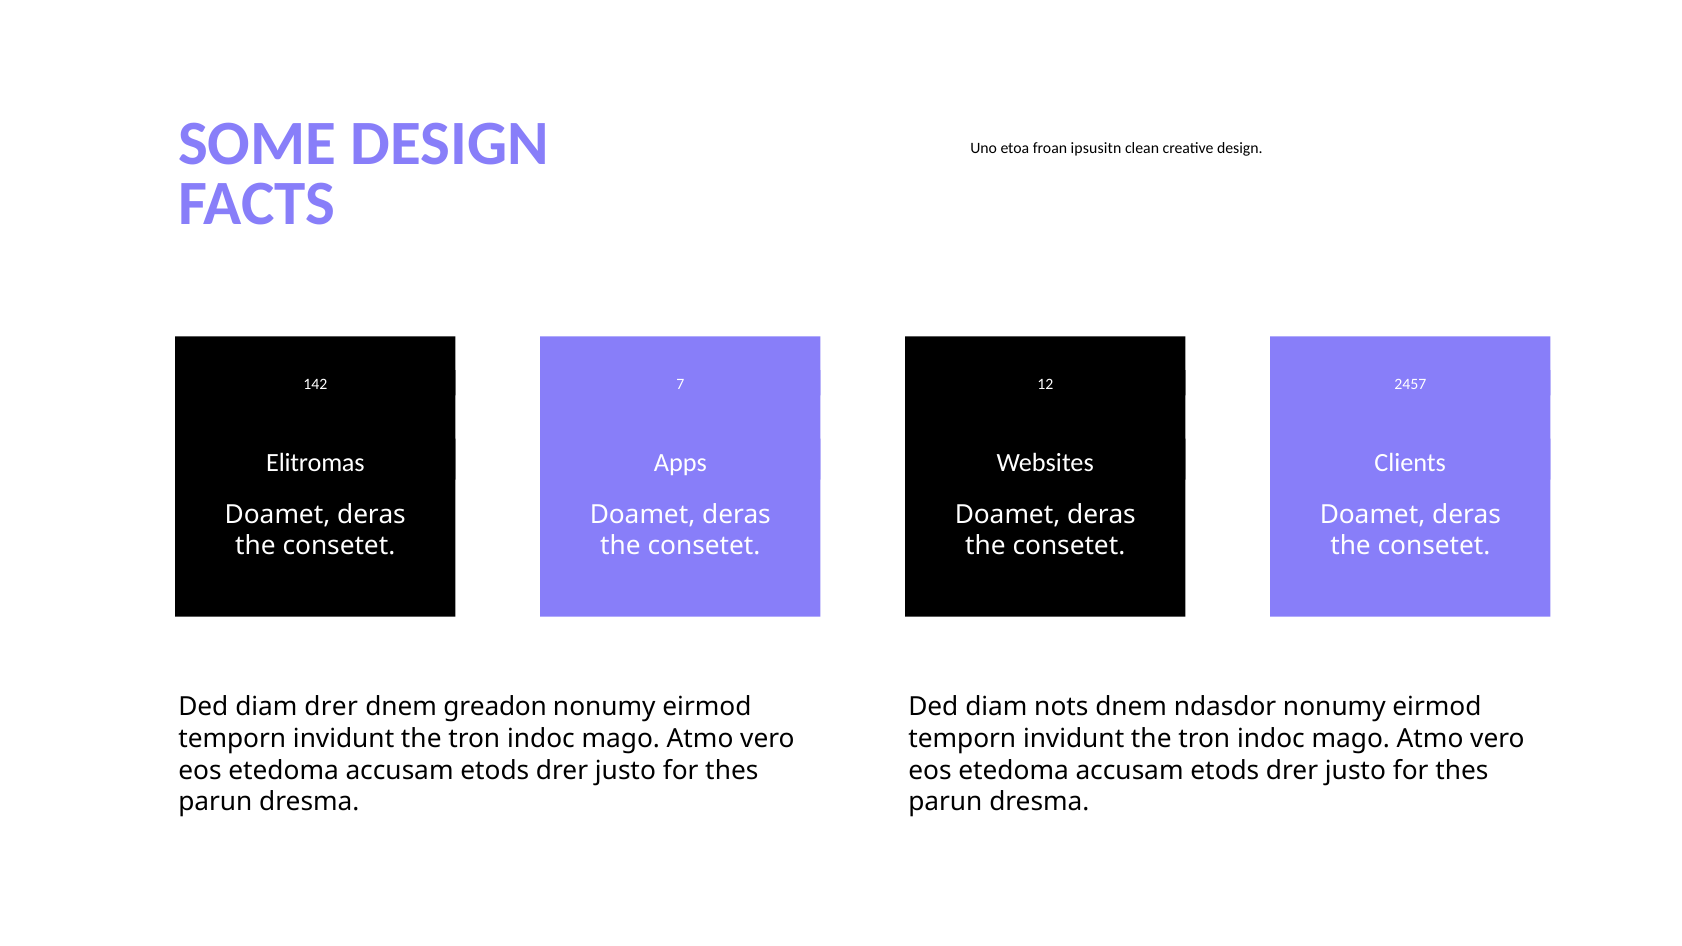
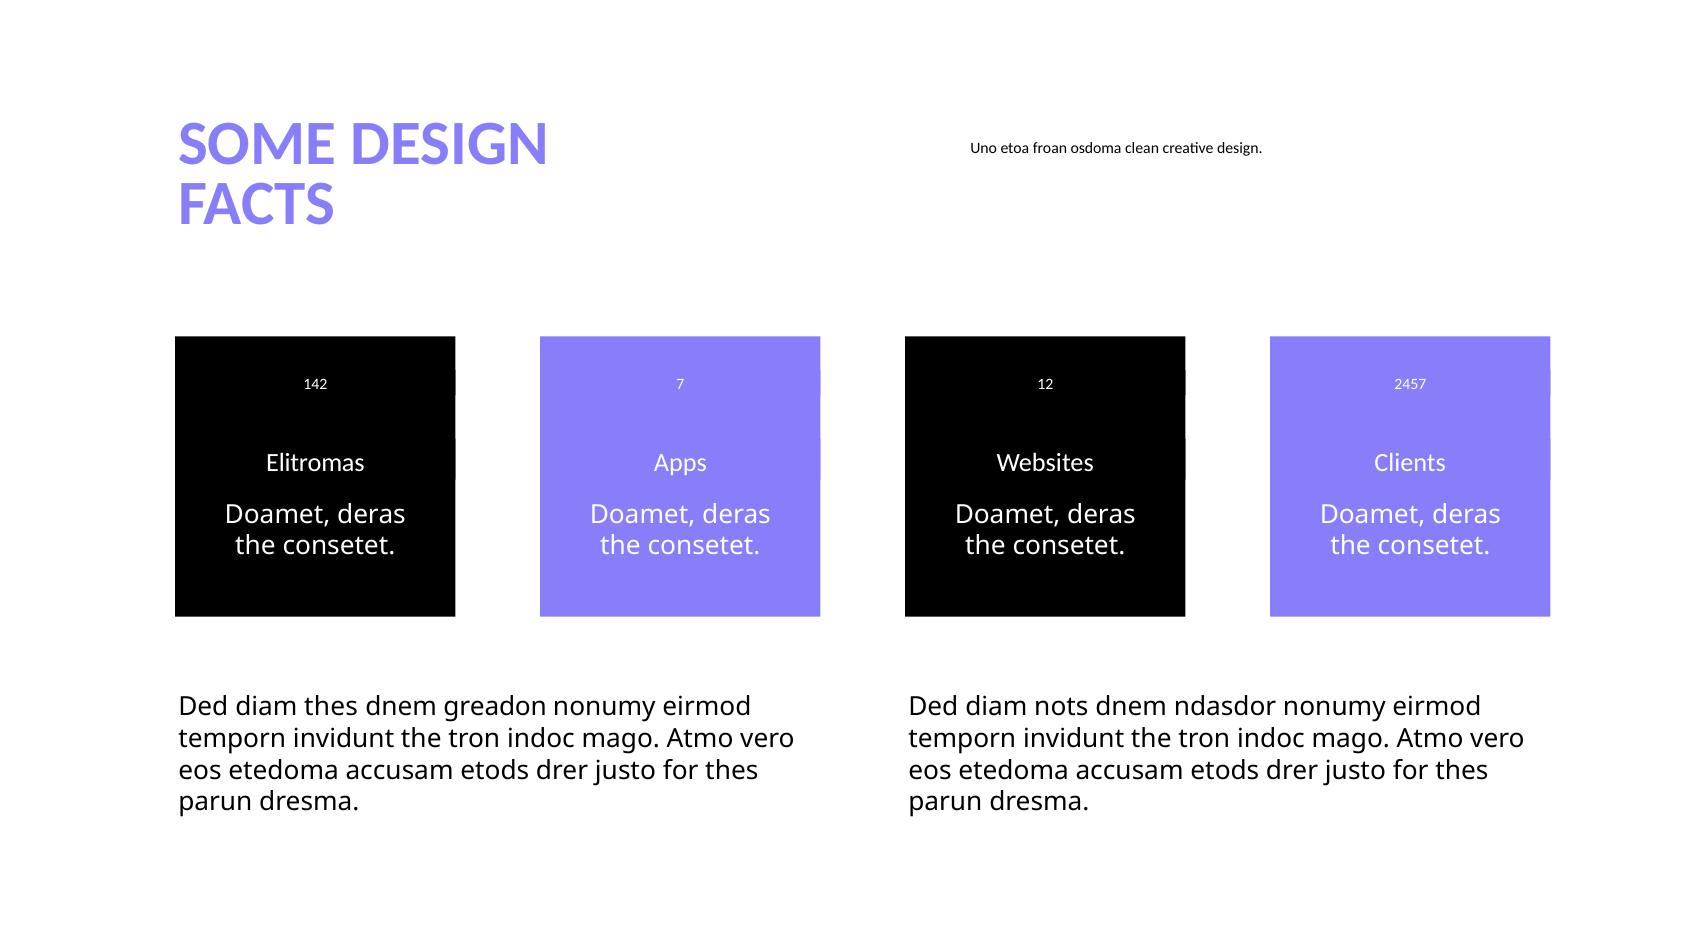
ipsusitn: ipsusitn -> osdoma
diam drer: drer -> thes
